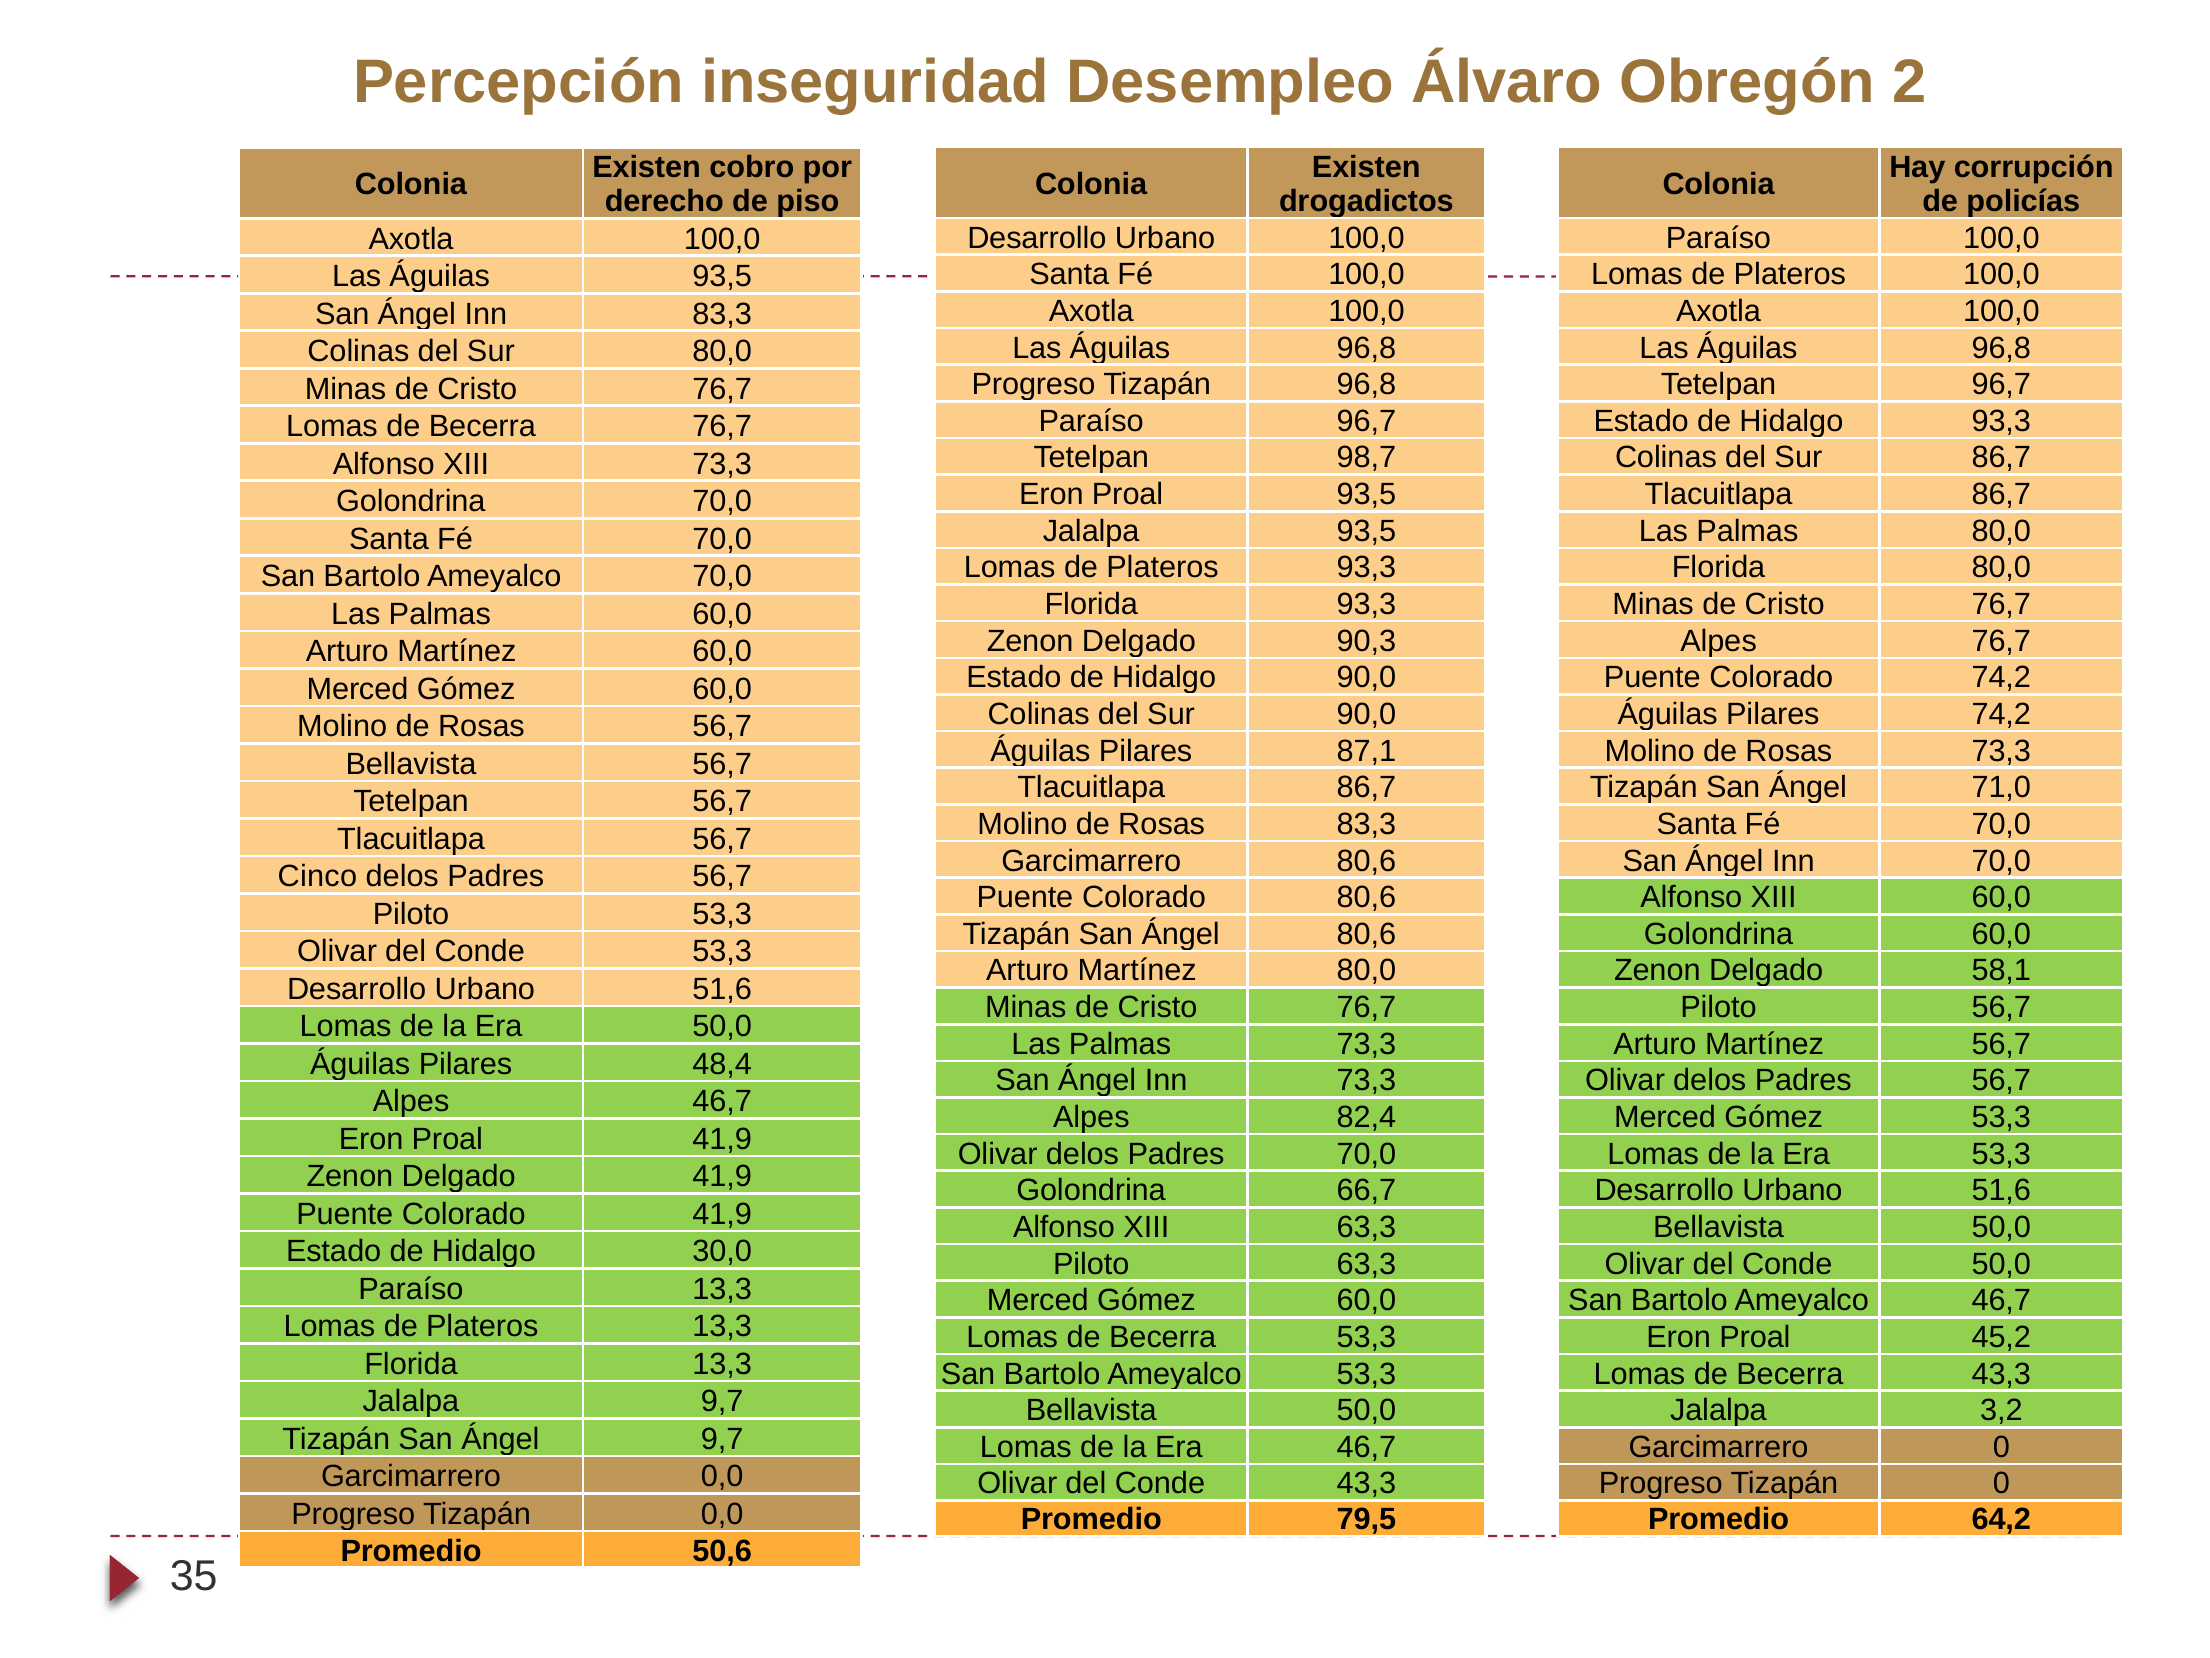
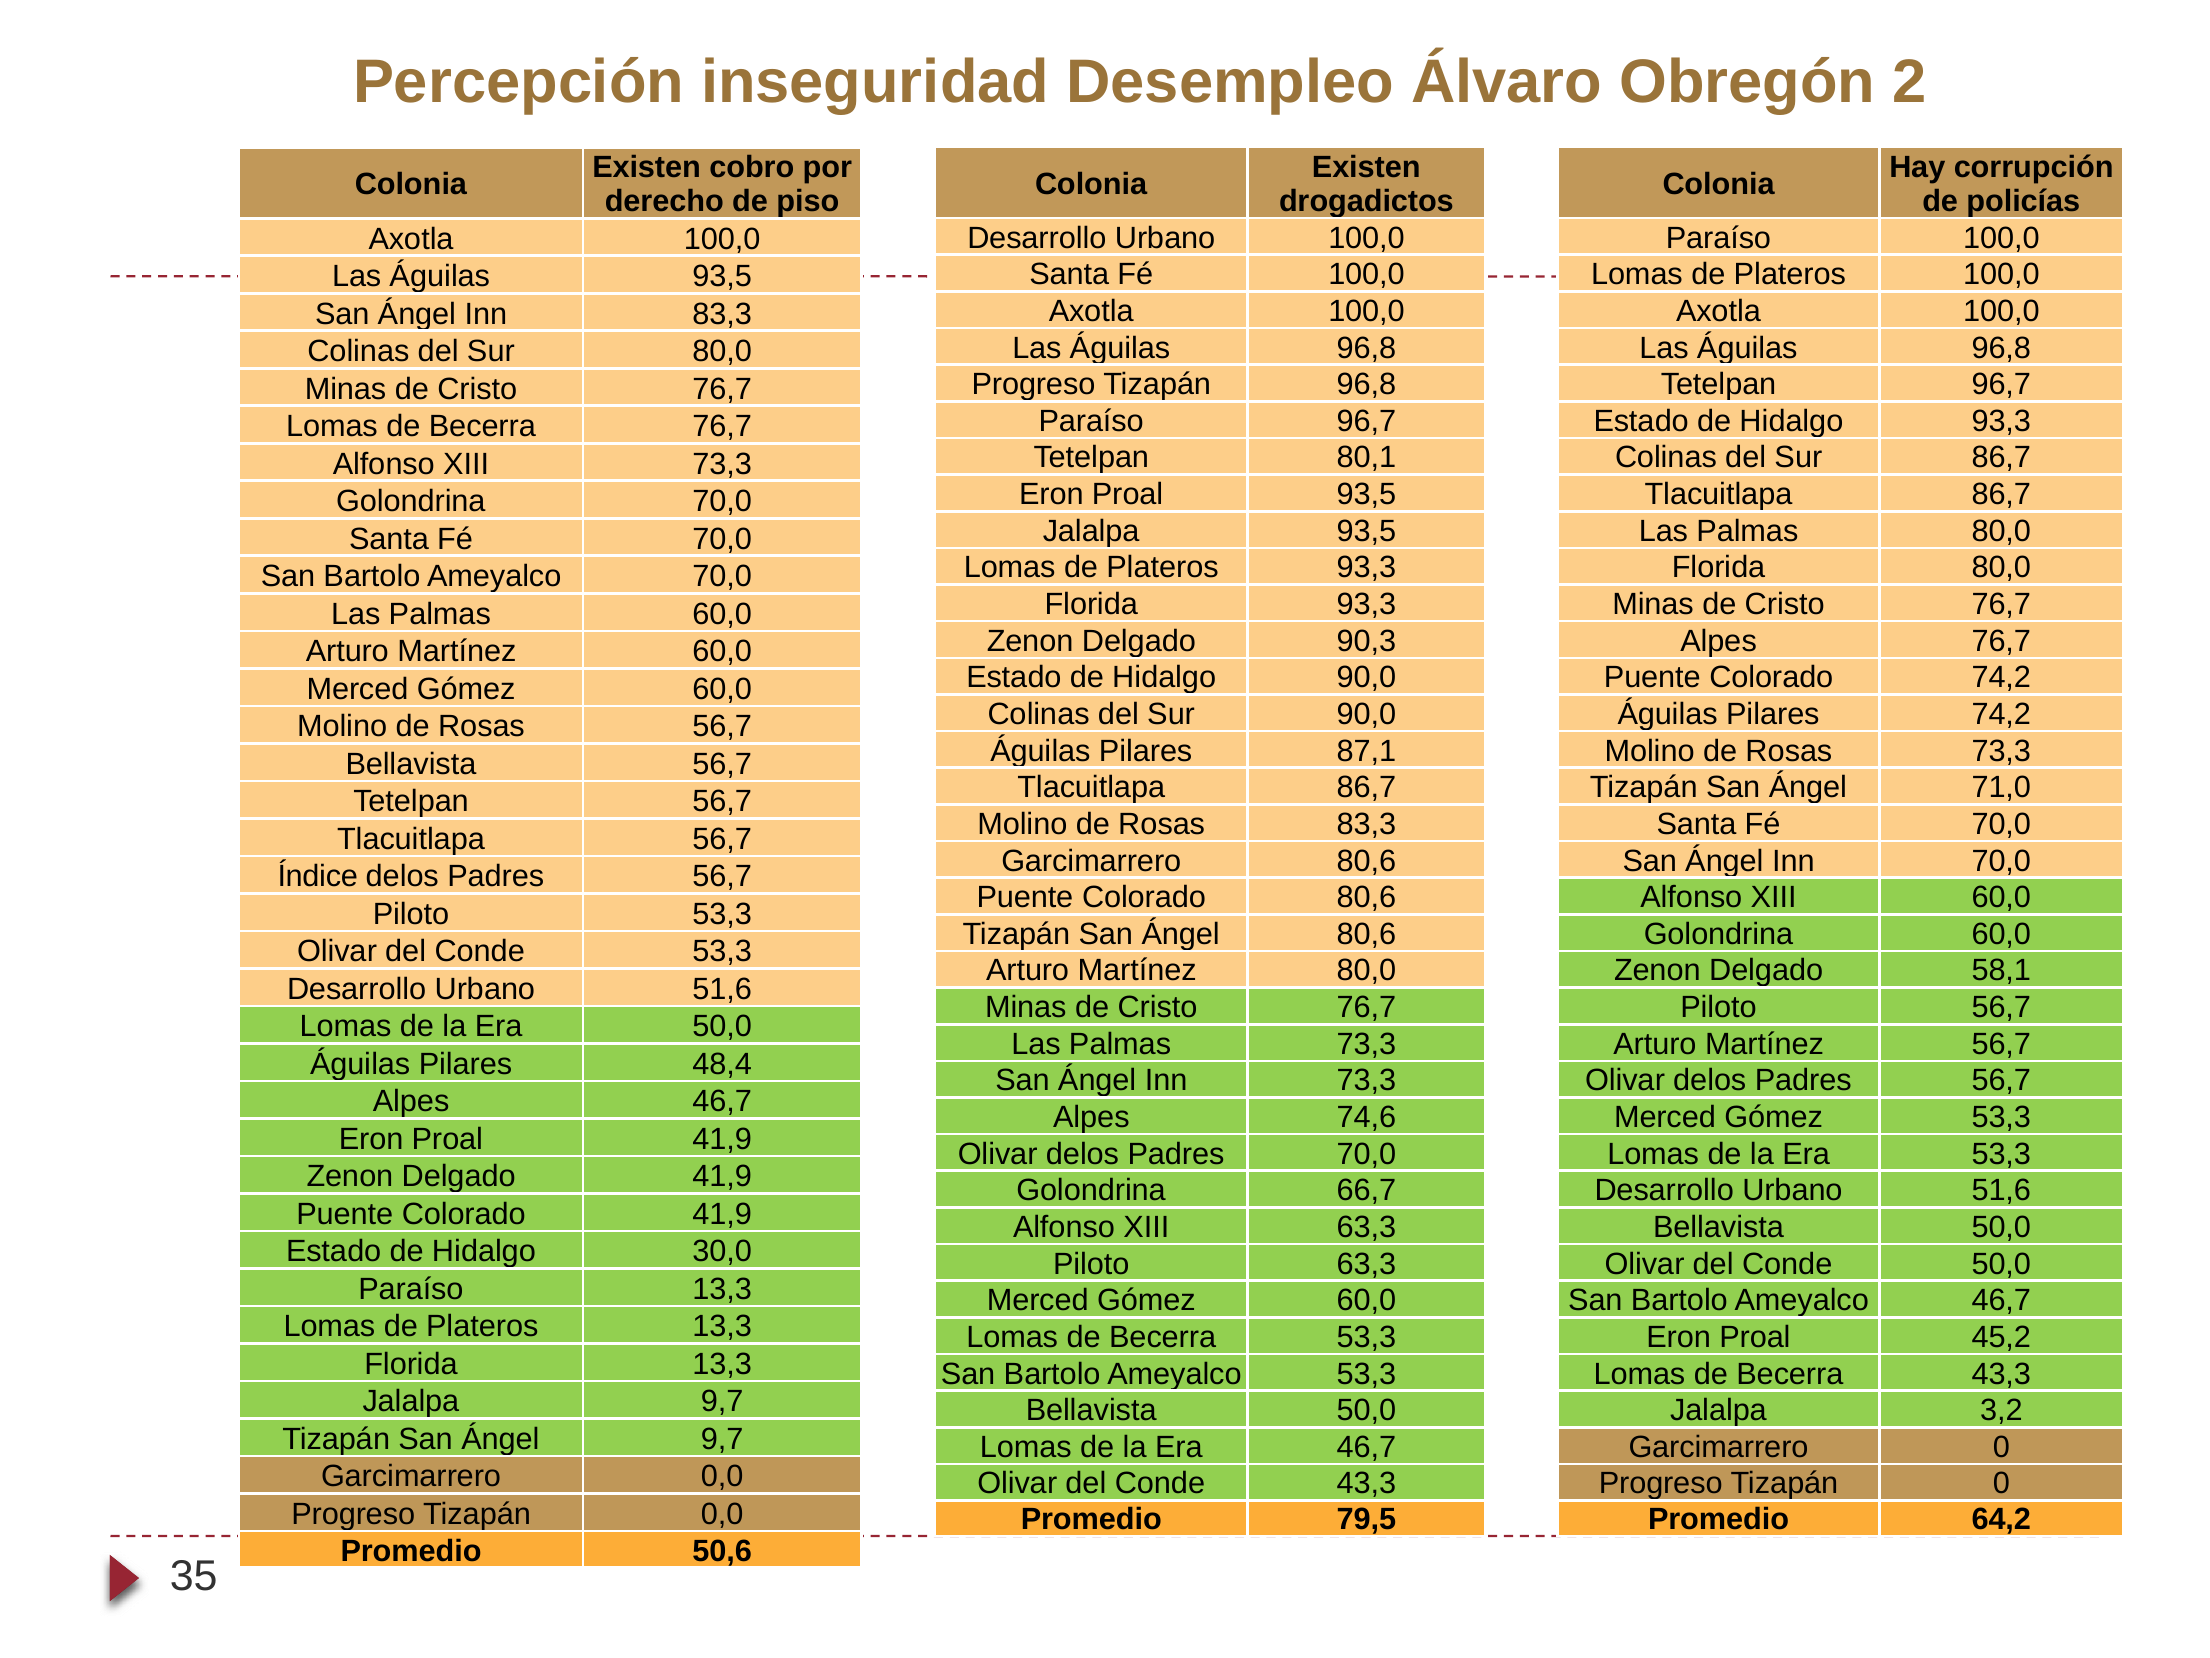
98,7: 98,7 -> 80,1
Cinco: Cinco -> Índice
82,4: 82,4 -> 74,6
